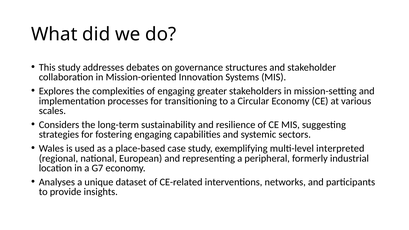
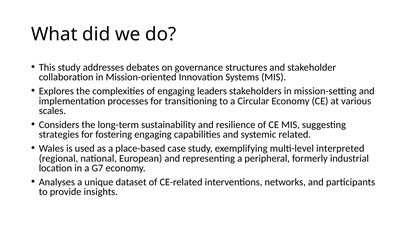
greater: greater -> leaders
sectors: sectors -> related
